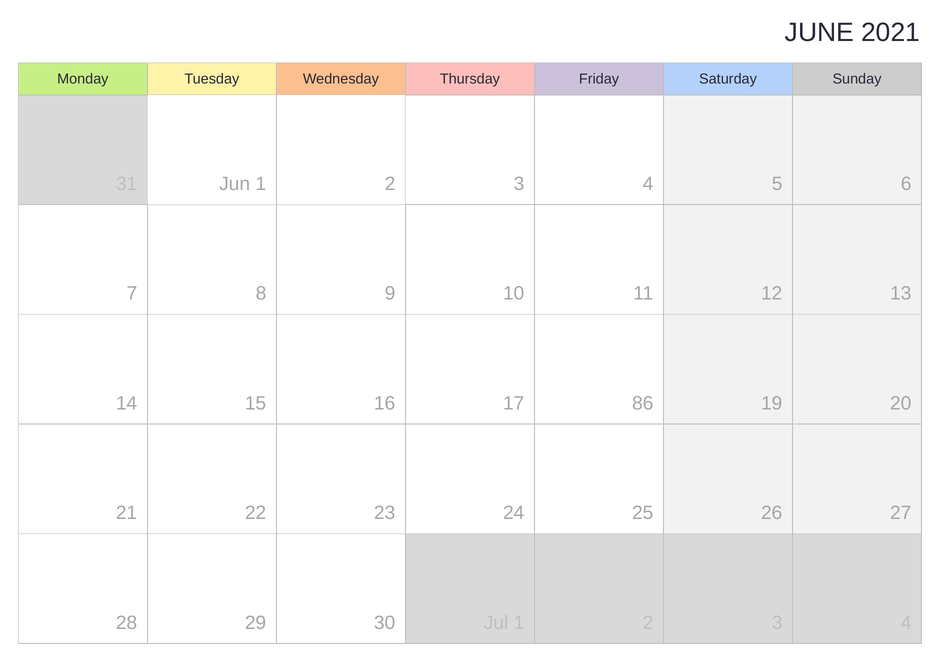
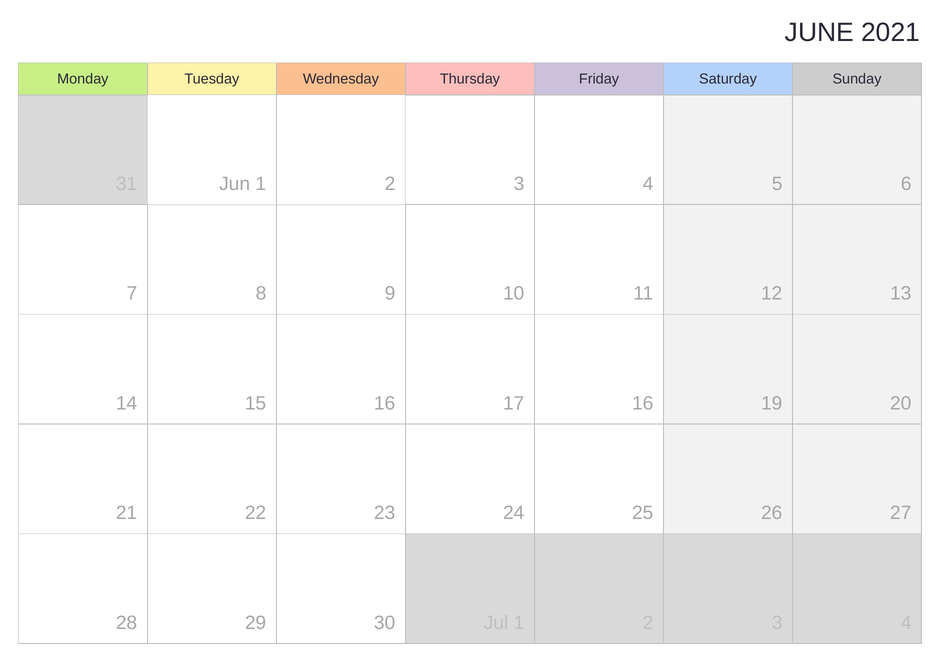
17 86: 86 -> 16
